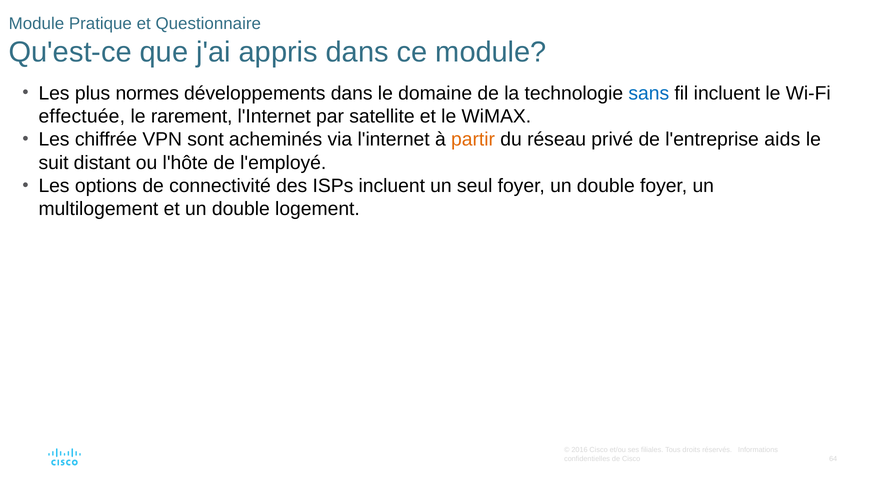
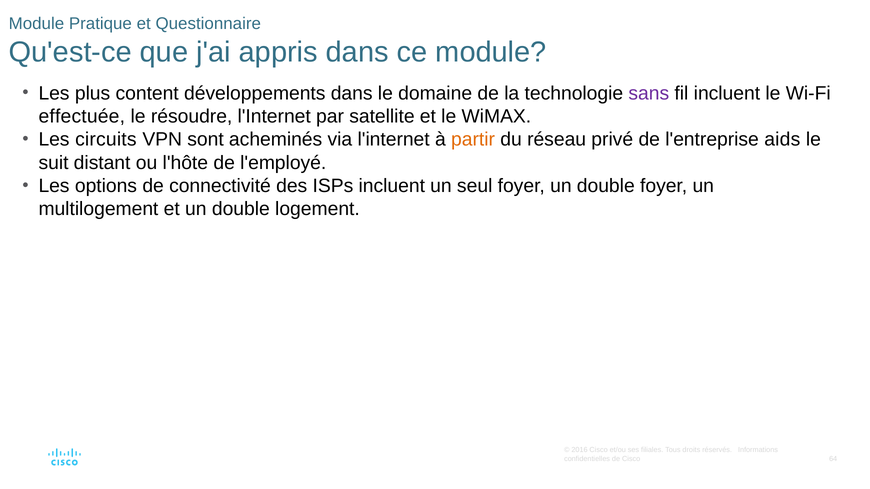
normes: normes -> content
sans colour: blue -> purple
rarement: rarement -> résoudre
chiffrée: chiffrée -> circuits
